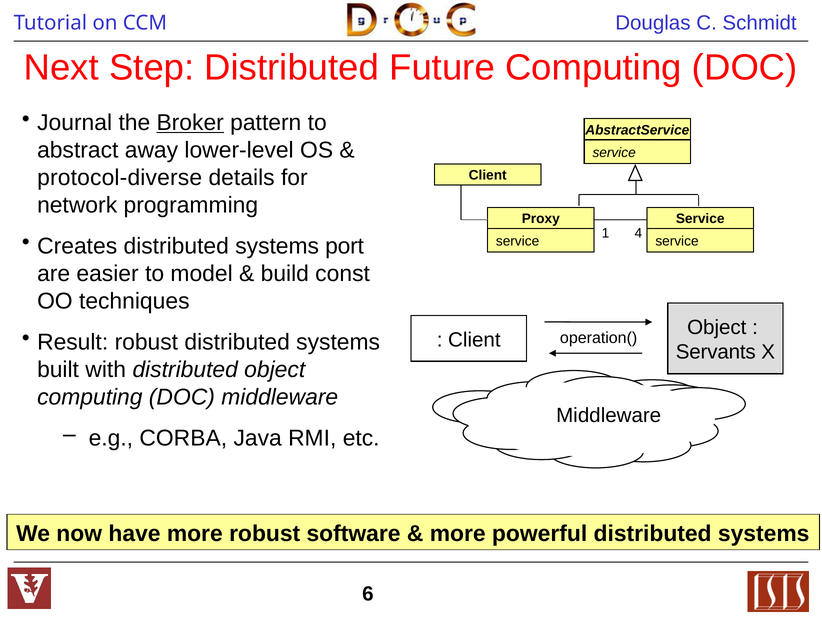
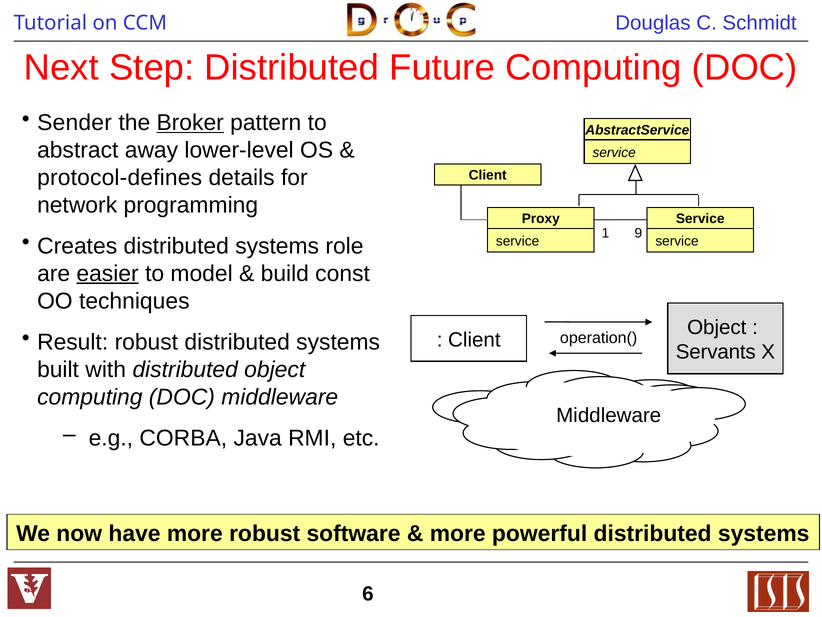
Journal: Journal -> Sender
protocol-diverse: protocol-diverse -> protocol-defines
4: 4 -> 9
port: port -> role
easier underline: none -> present
